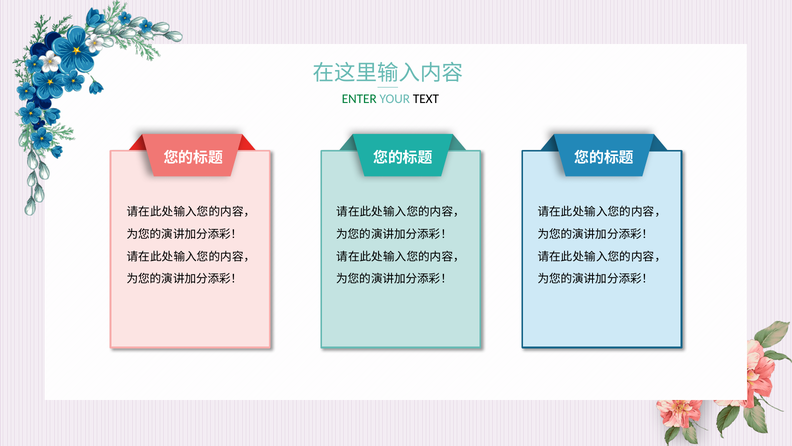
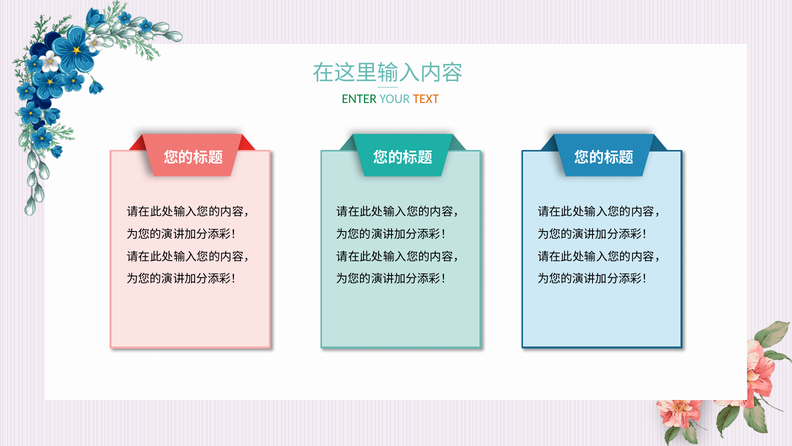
TEXT colour: black -> orange
